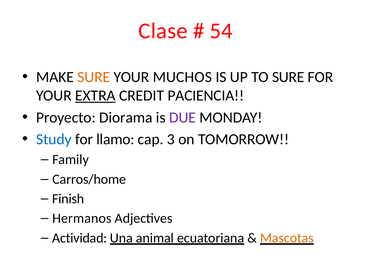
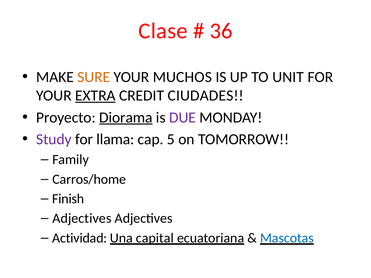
54: 54 -> 36
TO SURE: SURE -> UNIT
PACIENCIA: PACIENCIA -> CIUDADES
Diorama underline: none -> present
Study colour: blue -> purple
llamo: llamo -> llama
3: 3 -> 5
Hermanos at (82, 219): Hermanos -> Adjectives
animal: animal -> capital
Mascotas colour: orange -> blue
